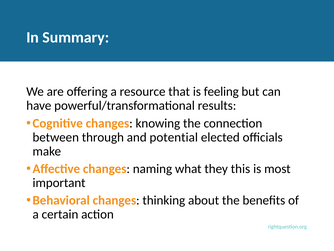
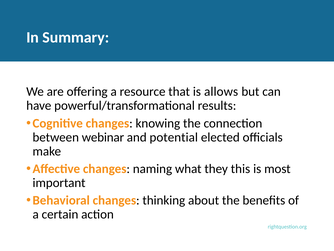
feeling: feeling -> allows
through: through -> webinar
